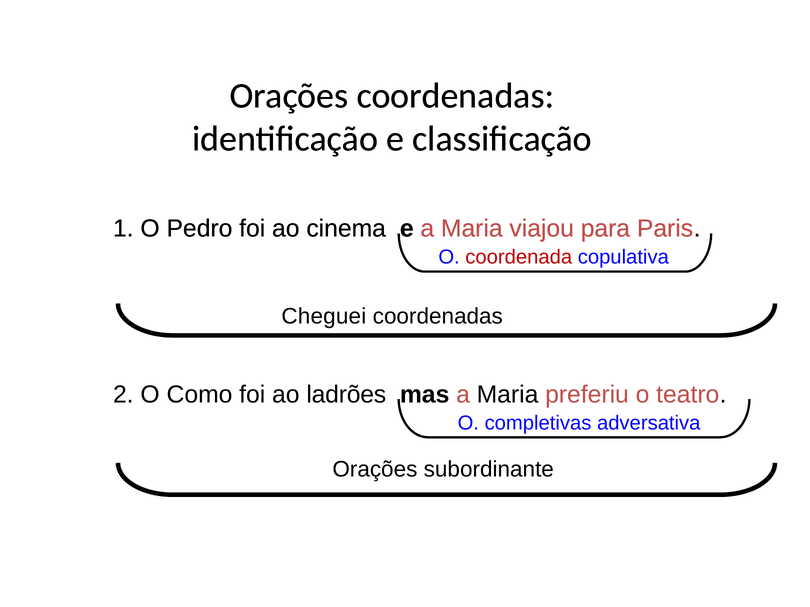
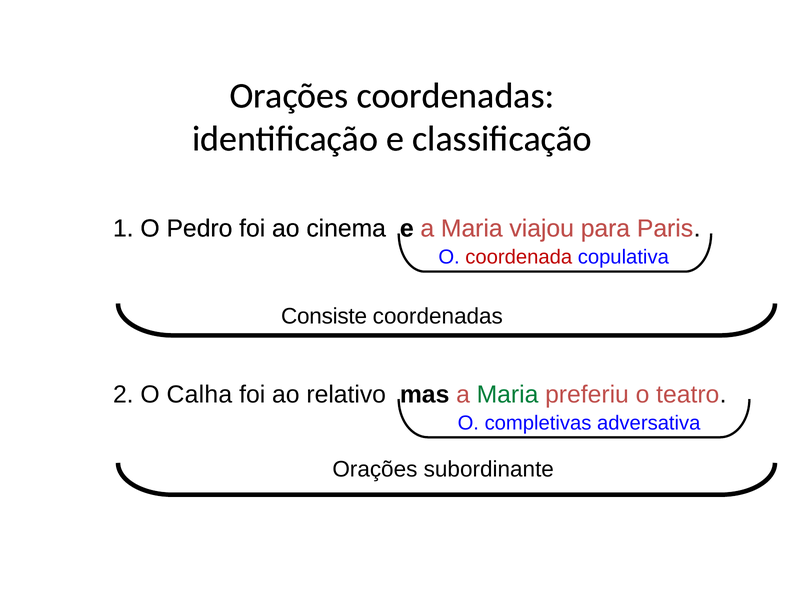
Cheguei: Cheguei -> Consiste
Como: Como -> Calha
ladrões: ladrões -> relativo
Maria at (508, 395) colour: black -> green
